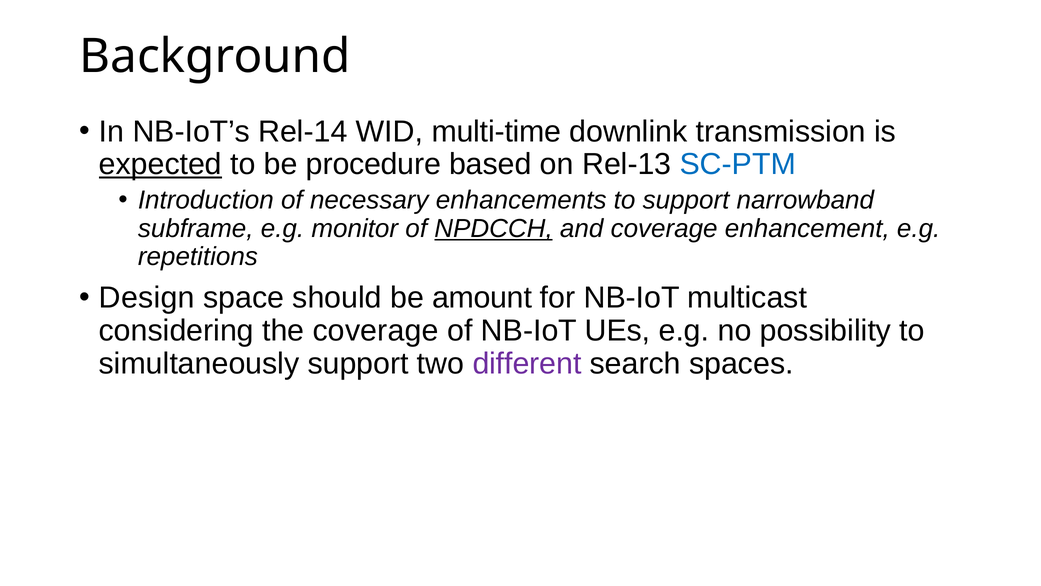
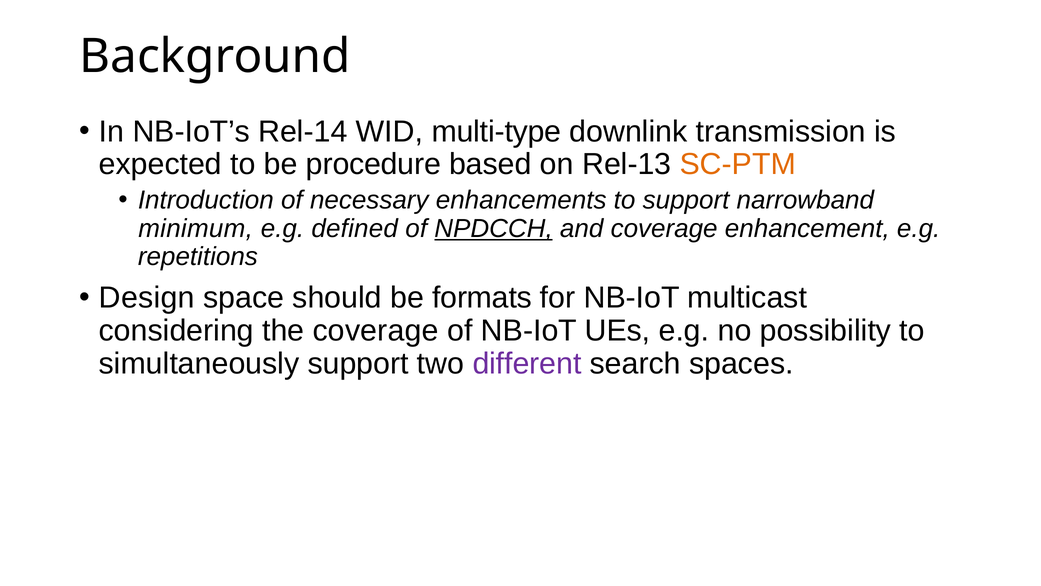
multi-time: multi-time -> multi-type
expected underline: present -> none
SC-PTM colour: blue -> orange
subframe: subframe -> minimum
monitor: monitor -> defined
amount: amount -> formats
